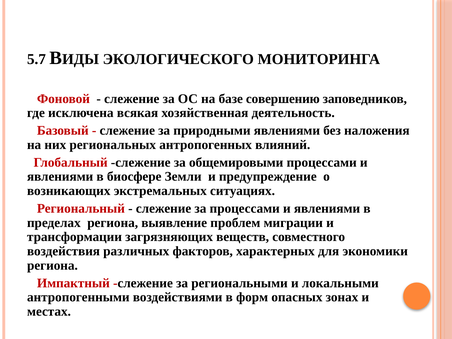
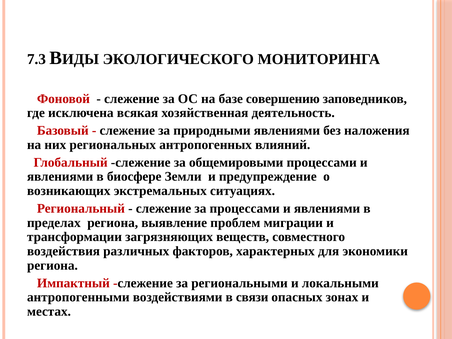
5.7: 5.7 -> 7.3
форм: форм -> связи
